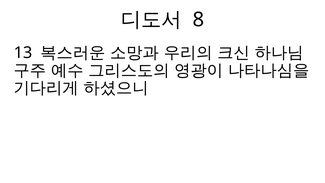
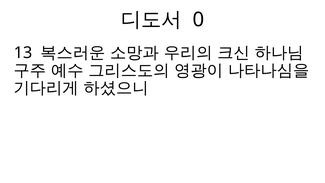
8: 8 -> 0
